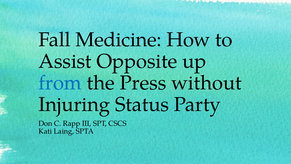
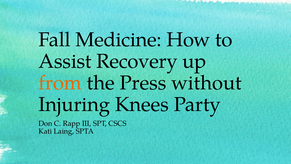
Opposite: Opposite -> Recovery
from colour: blue -> orange
Status: Status -> Knees
